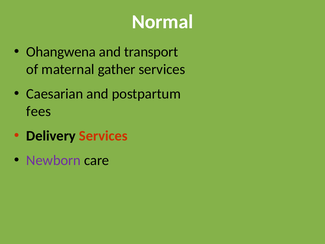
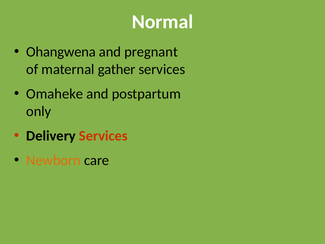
transport: transport -> pregnant
Caesarian: Caesarian -> Omaheke
fees: fees -> only
Newborn colour: purple -> orange
